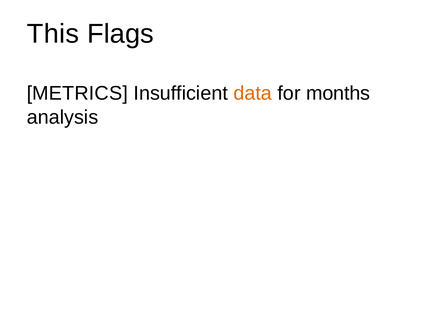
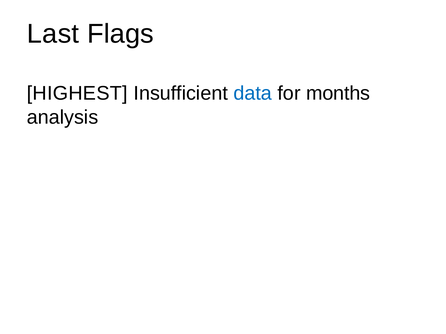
This: This -> Last
METRICS: METRICS -> HIGHEST
data colour: orange -> blue
